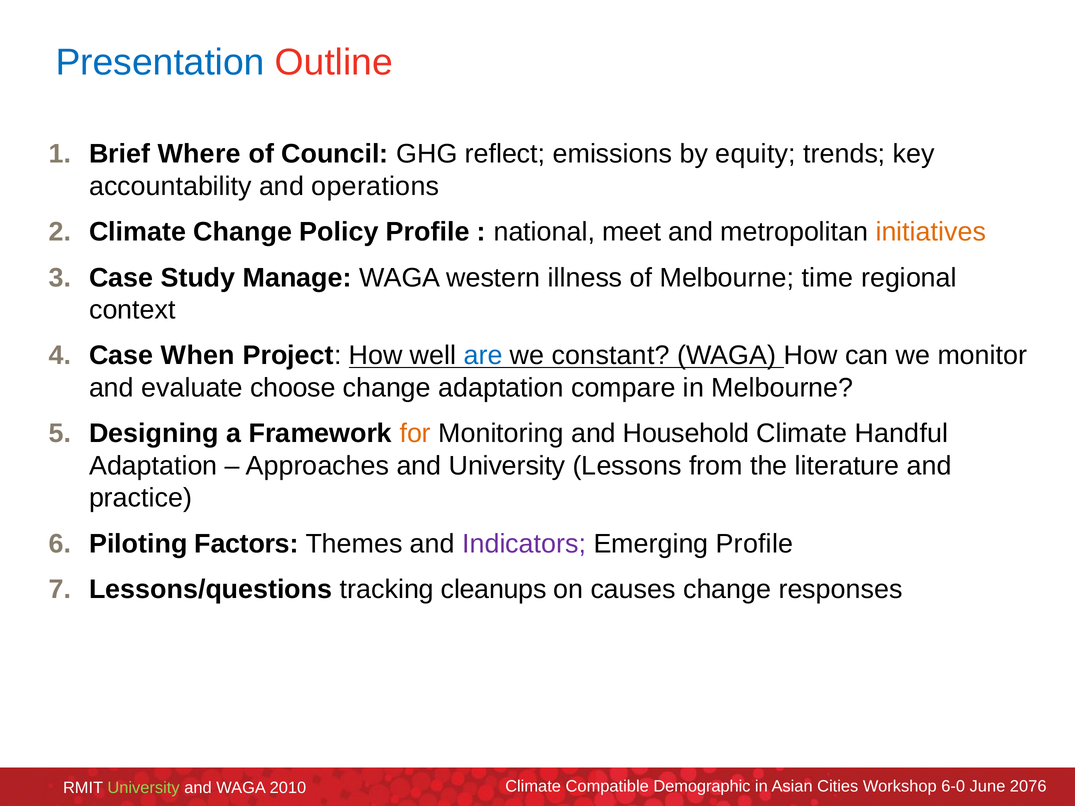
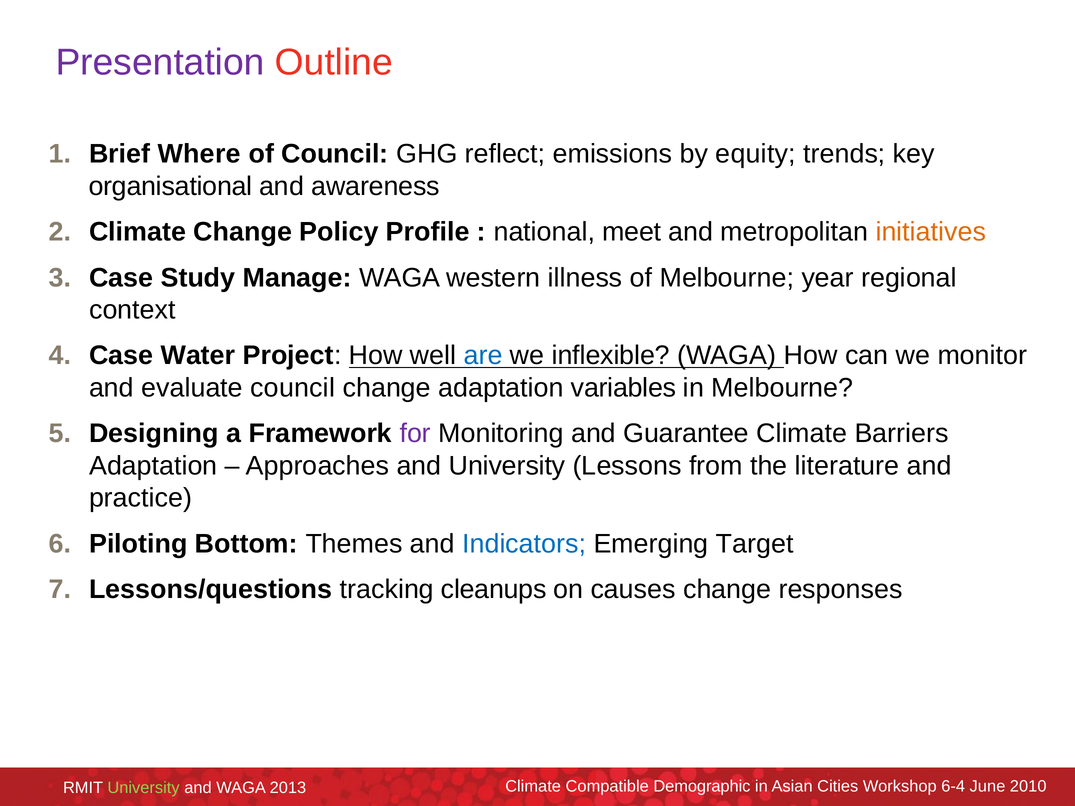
Presentation colour: blue -> purple
accountability: accountability -> organisational
operations: operations -> awareness
time: time -> year
When: When -> Water
constant: constant -> inflexible
evaluate choose: choose -> council
compare: compare -> variables
for colour: orange -> purple
Household: Household -> Guarantee
Handful: Handful -> Barriers
Factors: Factors -> Bottom
Indicators colour: purple -> blue
Emerging Profile: Profile -> Target
2010: 2010 -> 2013
6-0: 6-0 -> 6-4
2076: 2076 -> 2010
